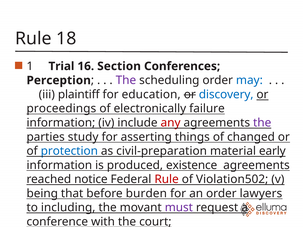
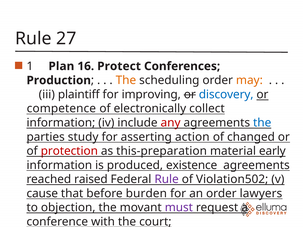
18: 18 -> 27
Trial: Trial -> Plan
Section: Section -> Protect
Perception: Perception -> Production
The at (126, 80) colour: purple -> orange
may colour: blue -> orange
education: education -> improving
proceedings: proceedings -> competence
failure: failure -> collect
the at (262, 123) colour: purple -> blue
things: things -> action
protection colour: blue -> red
civil-preparation: civil-preparation -> this-preparation
notice: notice -> raised
Rule at (167, 179) colour: red -> purple
being: being -> cause
including: including -> objection
